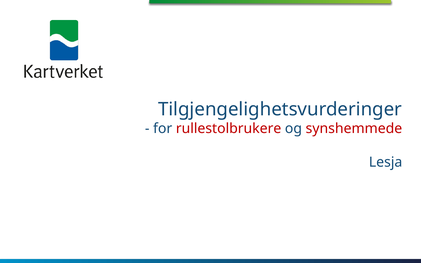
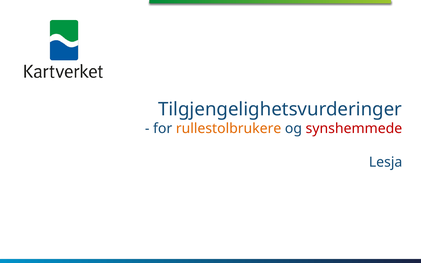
rullestolbrukere colour: red -> orange
